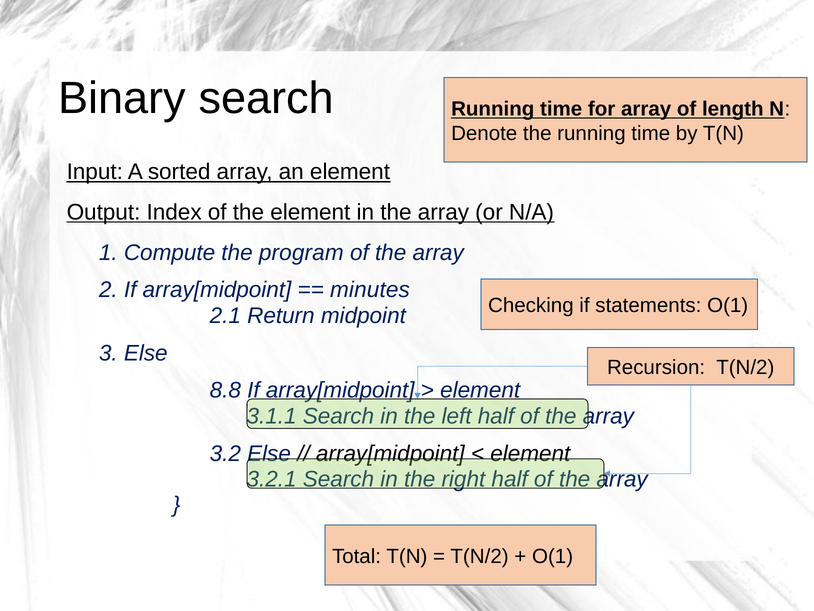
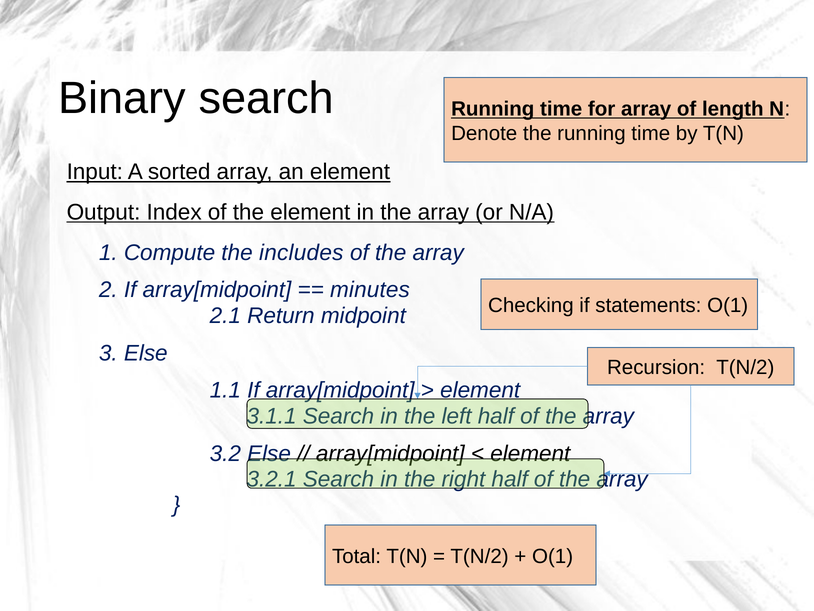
program: program -> includes
8.8: 8.8 -> 1.1
